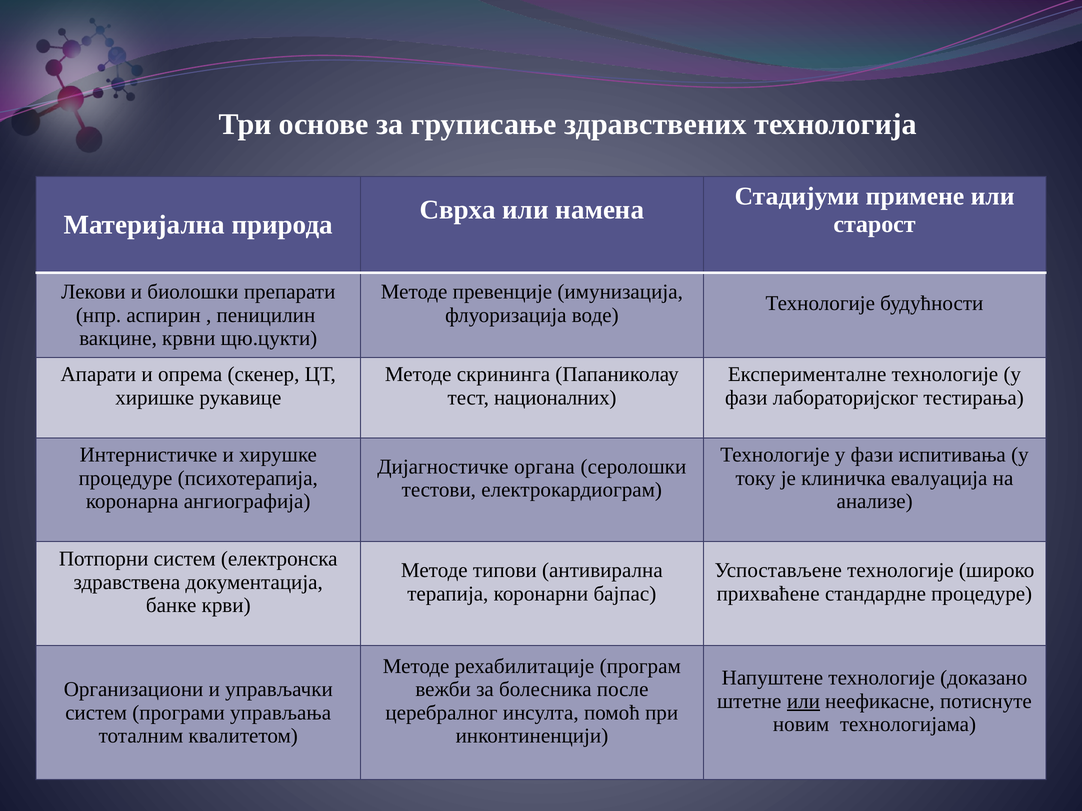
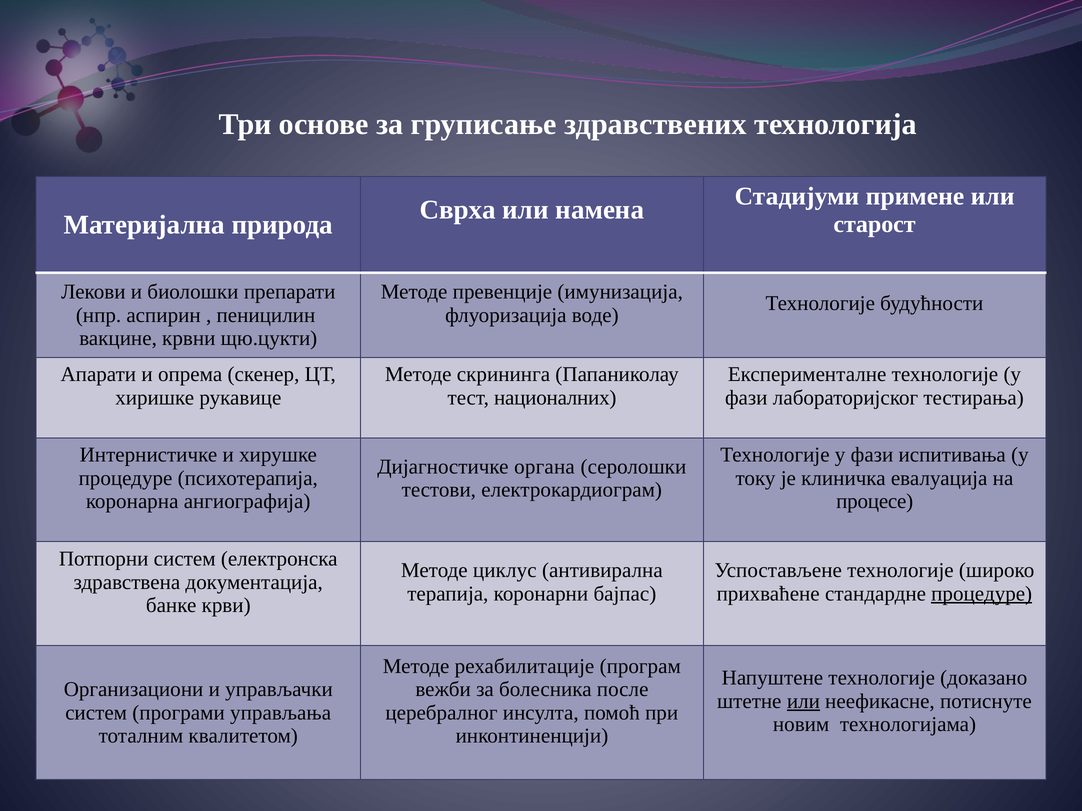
анализе: анализе -> процесе
типови: типови -> циклус
процедуре at (982, 594) underline: none -> present
